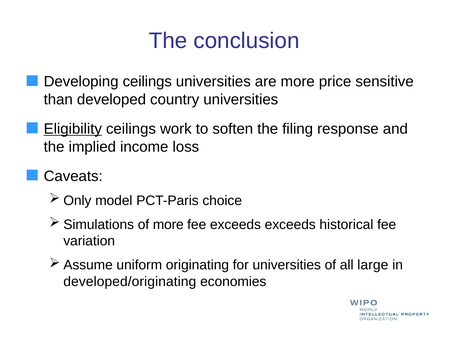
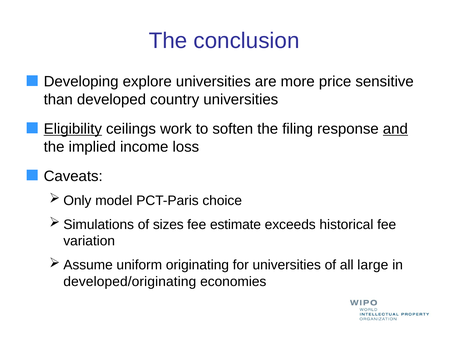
Developing ceilings: ceilings -> explore
and underline: none -> present
of more: more -> sizes
fee exceeds: exceeds -> estimate
